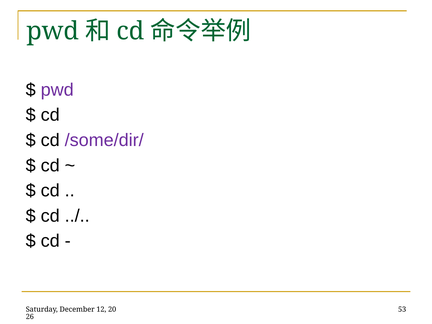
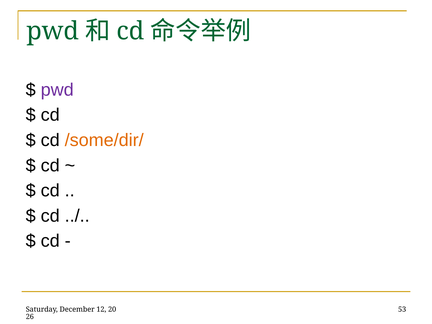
/some/dir/ colour: purple -> orange
